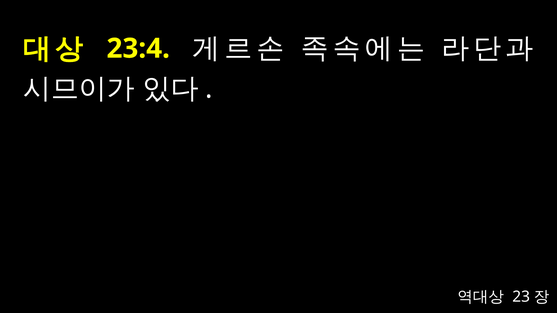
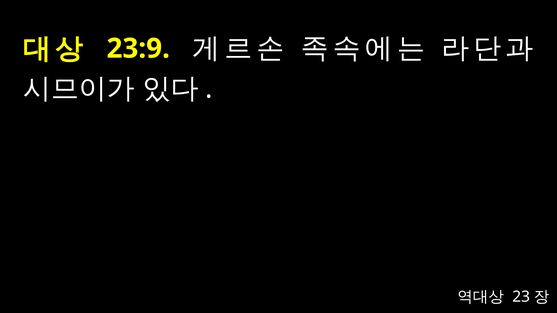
23:4: 23:4 -> 23:9
